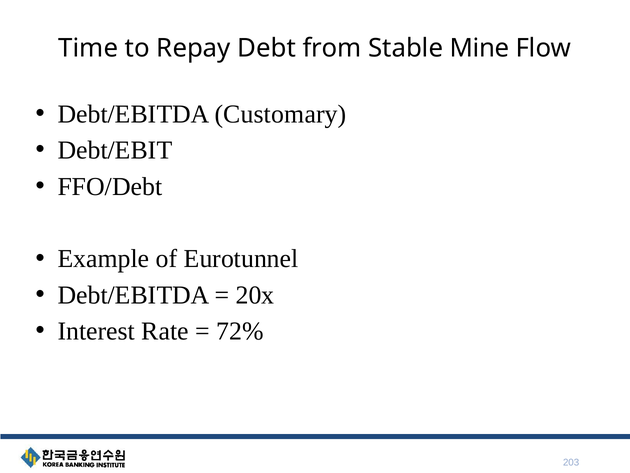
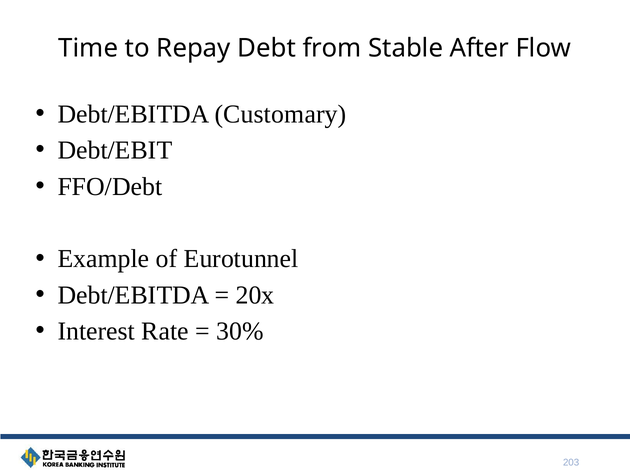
Mine: Mine -> After
72%: 72% -> 30%
